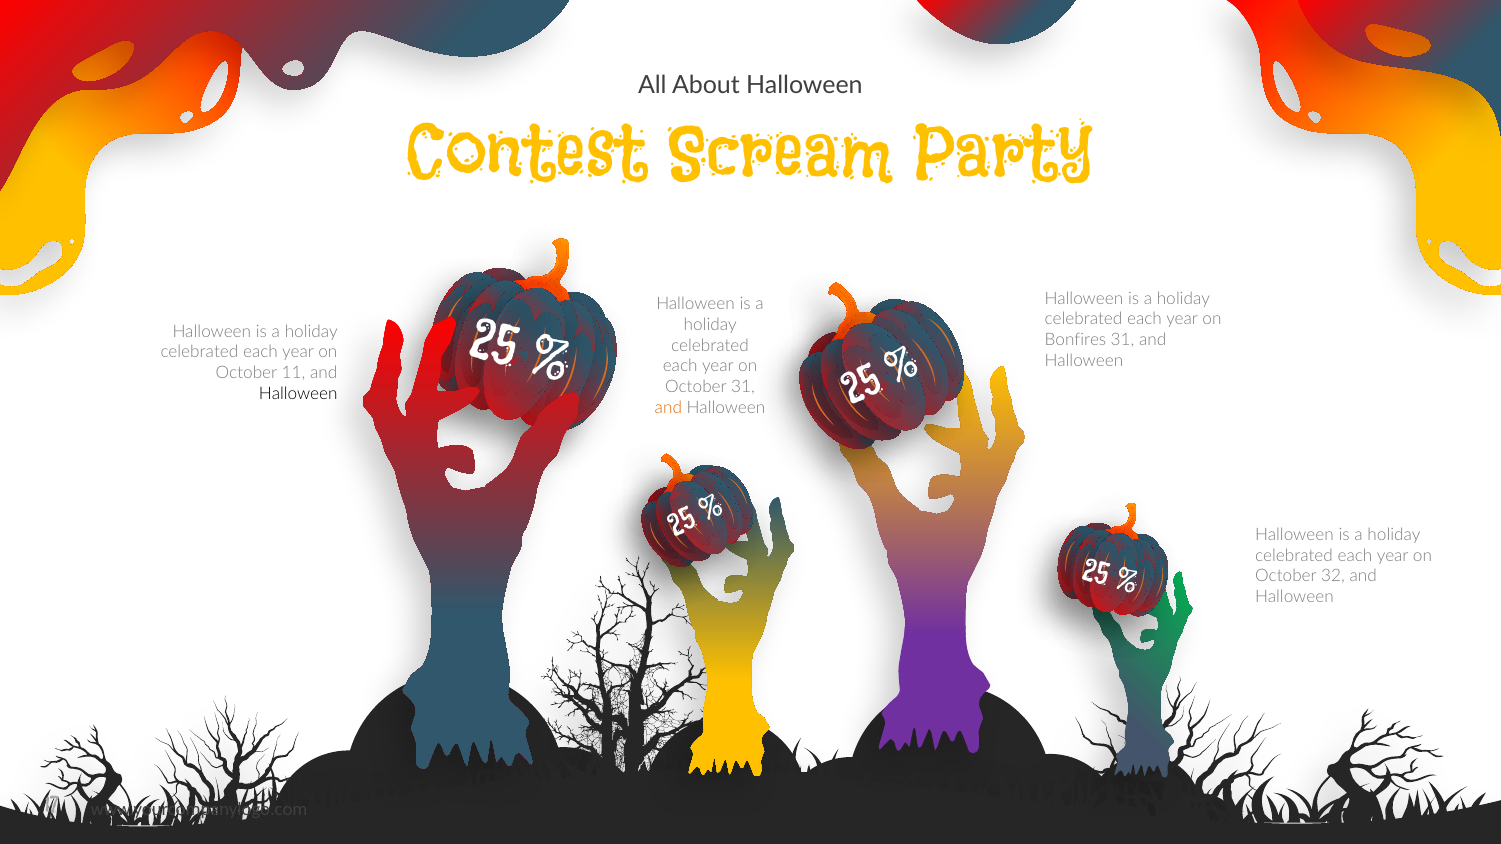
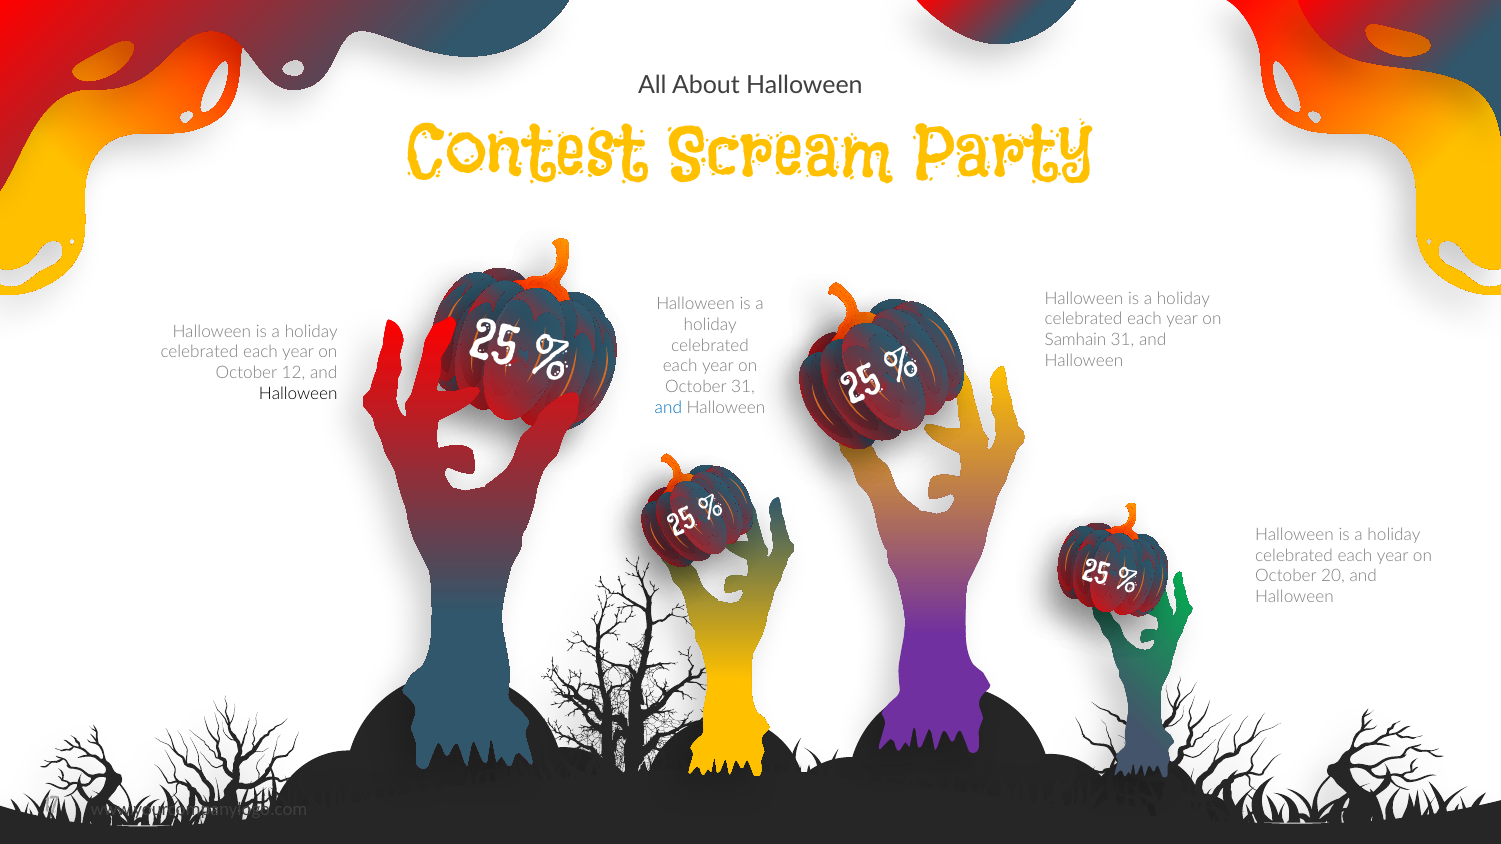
Bonfires: Bonfires -> Samhain
11: 11 -> 12
and at (668, 408) colour: orange -> blue
32: 32 -> 20
